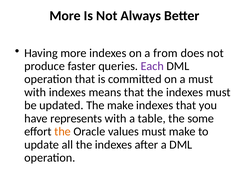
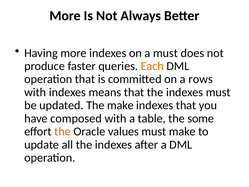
a from: from -> must
Each colour: purple -> orange
a must: must -> rows
represents: represents -> composed
